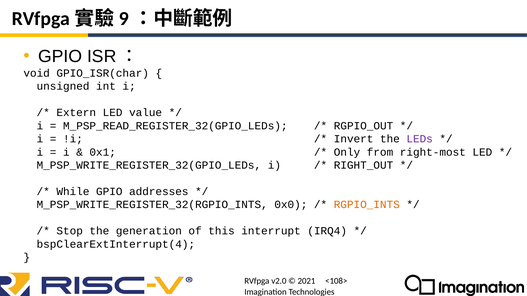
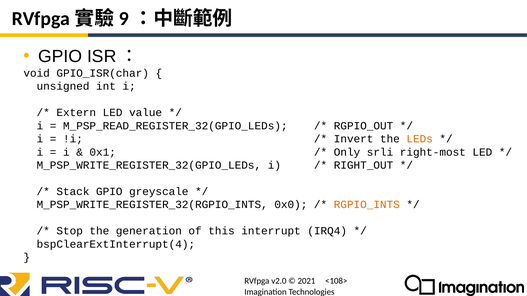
LEDs colour: purple -> orange
from: from -> srli
While: While -> Stack
addresses: addresses -> greyscale
